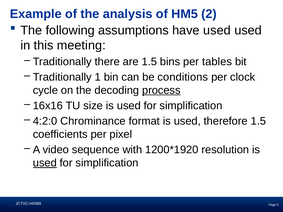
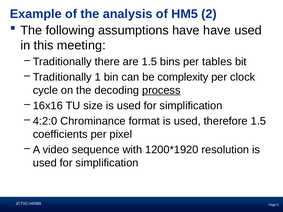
have used: used -> have
conditions: conditions -> complexity
used at (45, 163) underline: present -> none
